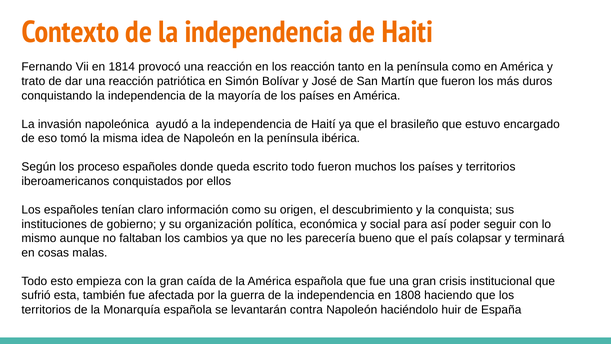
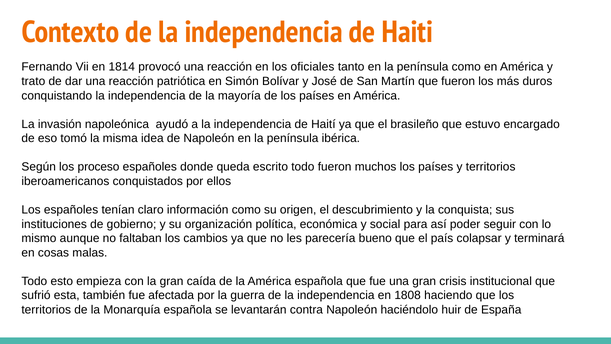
los reacción: reacción -> oficiales
